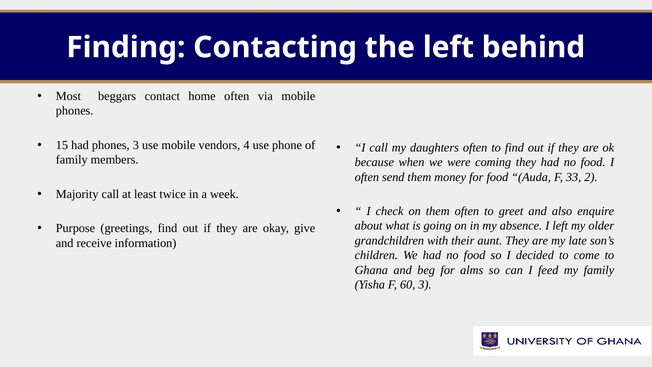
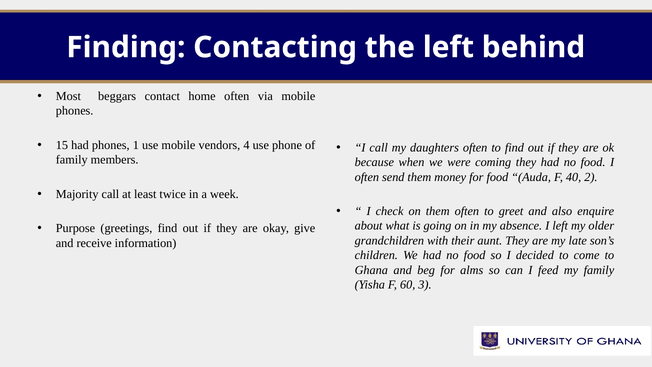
phones 3: 3 -> 1
33: 33 -> 40
